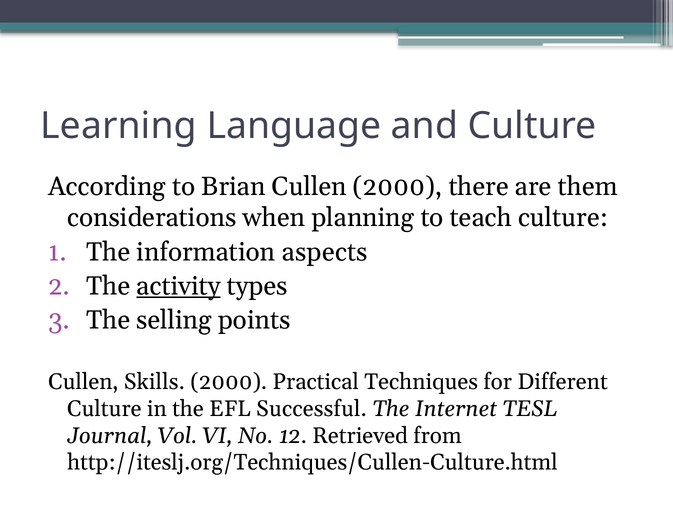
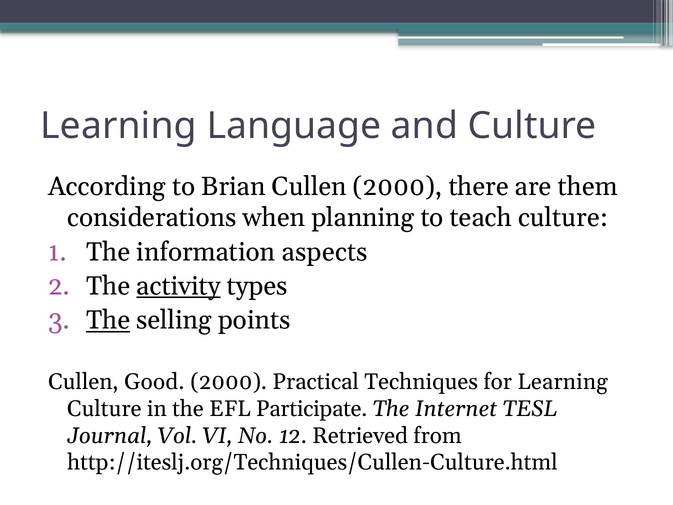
The at (108, 320) underline: none -> present
Skills: Skills -> Good
for Different: Different -> Learning
Successful: Successful -> Participate
